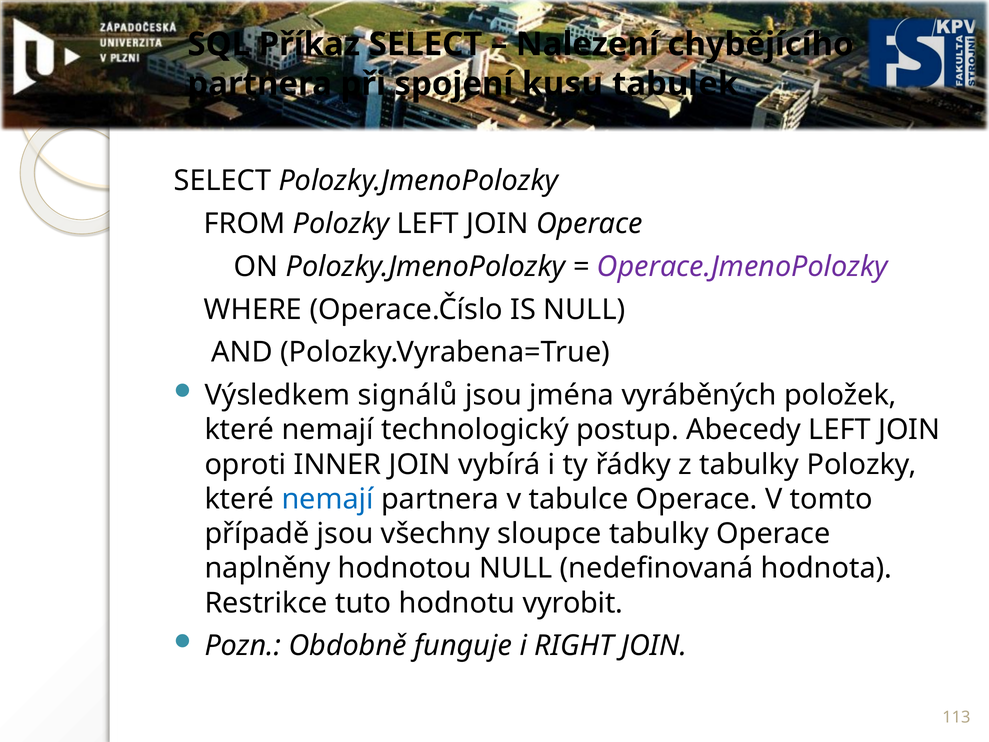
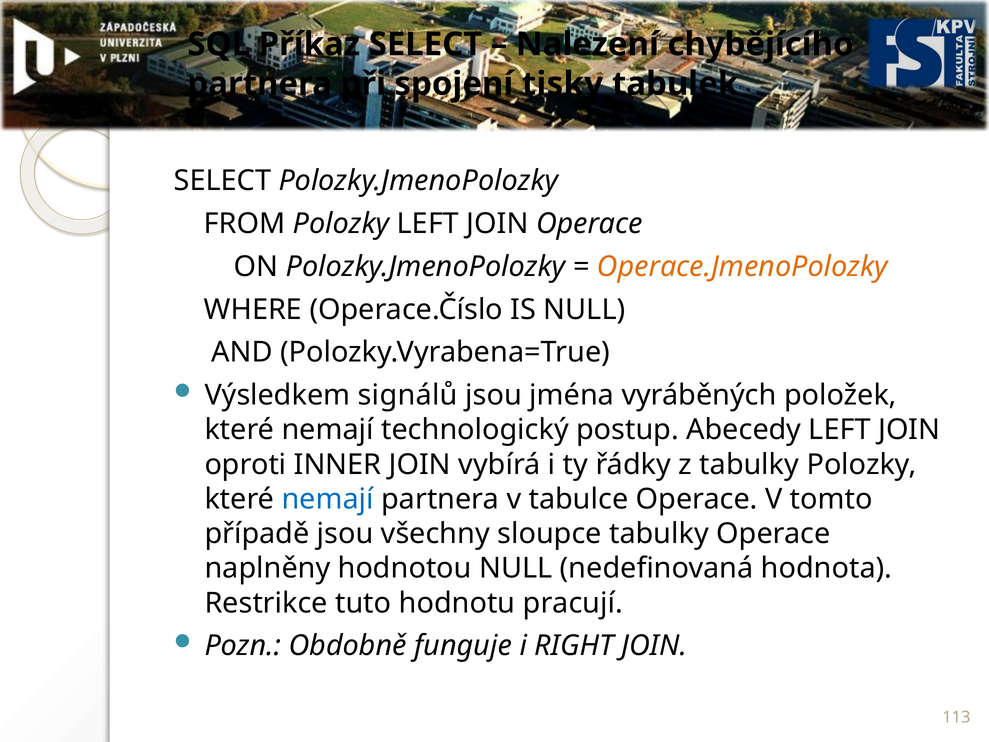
kusu: kusu -> tisky
Operace.JmenoPolozky colour: purple -> orange
vyrobit: vyrobit -> pracují
